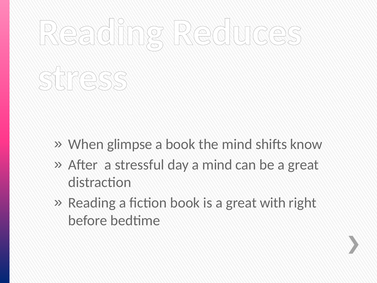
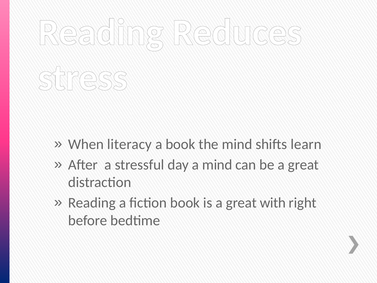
glimpse: glimpse -> literacy
know: know -> learn
